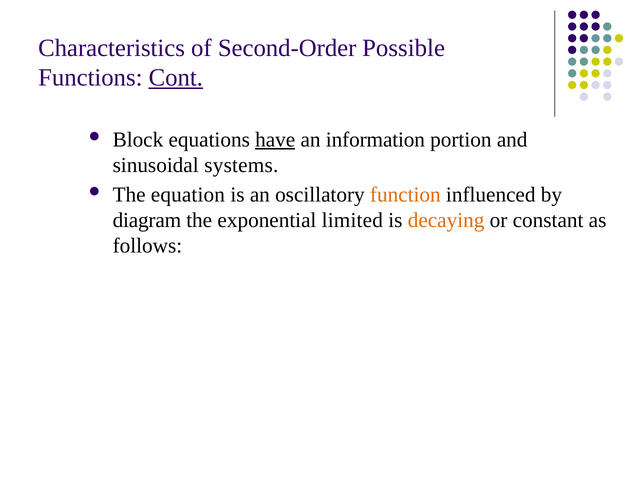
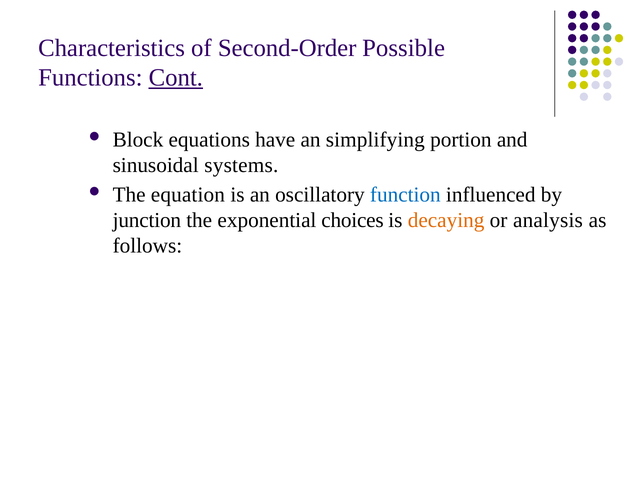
have underline: present -> none
information: information -> simplifying
function colour: orange -> blue
diagram: diagram -> junction
limited: limited -> choices
constant: constant -> analysis
